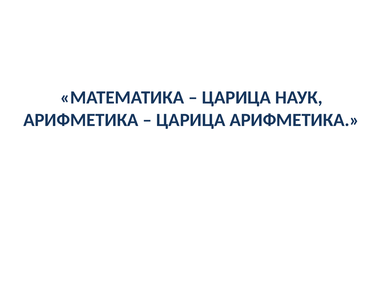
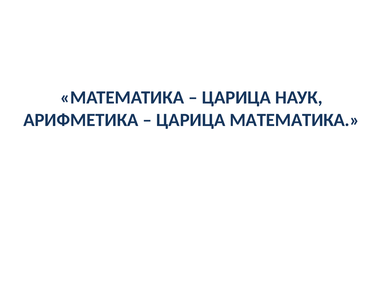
ЦАРИЦА АРИФМЕТИКА: АРИФМЕТИКА -> МАТЕМАТИКА
